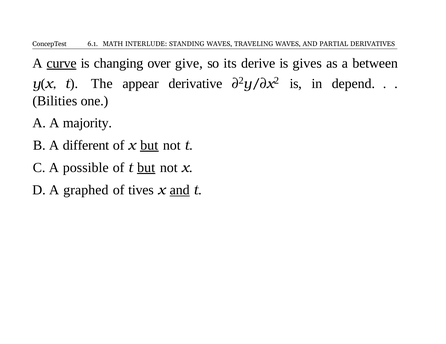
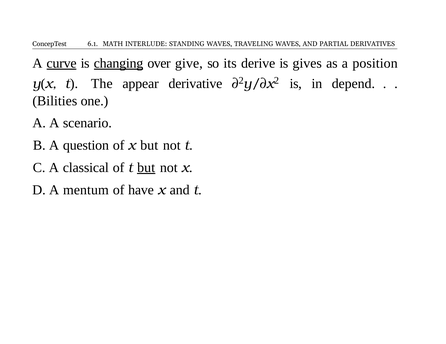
changing underline: none -> present
between: between -> position
majority: majority -> scenario
different: different -> question
but at (149, 145) underline: present -> none
possible: possible -> classical
graphed: graphed -> mentum
tives: tives -> have
and at (180, 190) underline: present -> none
